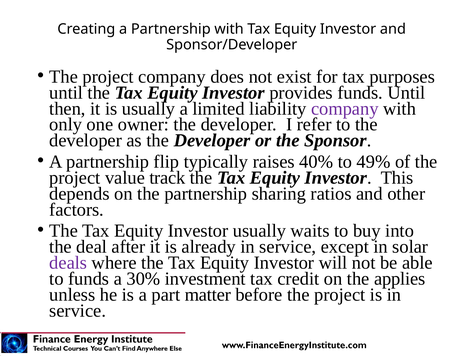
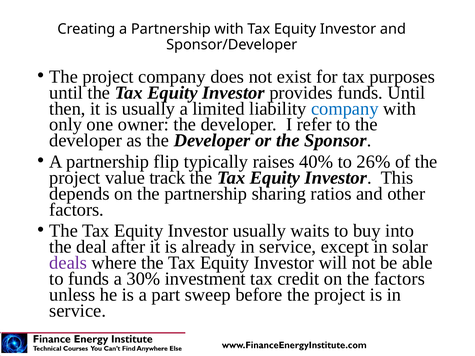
company at (345, 109) colour: purple -> blue
49%: 49% -> 26%
the applies: applies -> factors
matter: matter -> sweep
